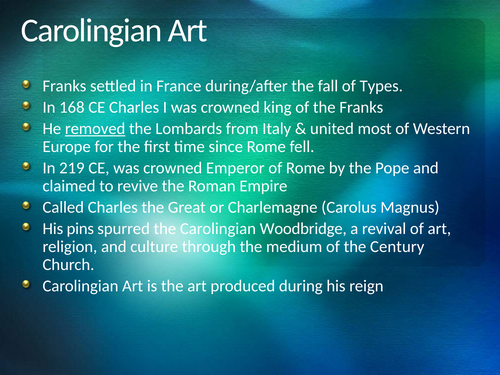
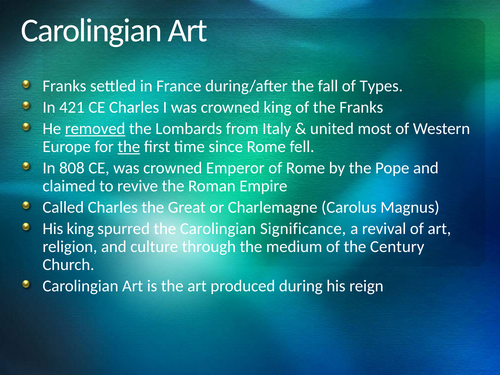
168: 168 -> 421
the at (129, 147) underline: none -> present
219: 219 -> 808
His pins: pins -> king
Woodbridge: Woodbridge -> Significance
